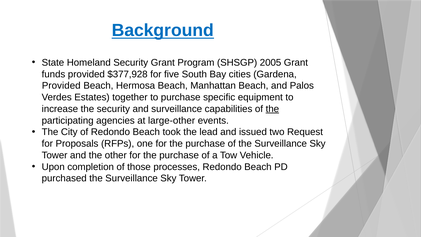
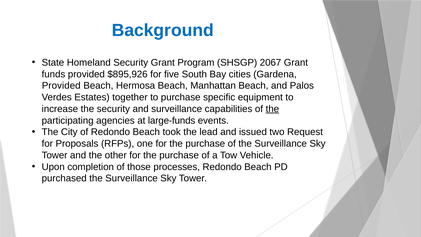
Background underline: present -> none
2005: 2005 -> 2067
$377,928: $377,928 -> $895,926
large-other: large-other -> large-funds
